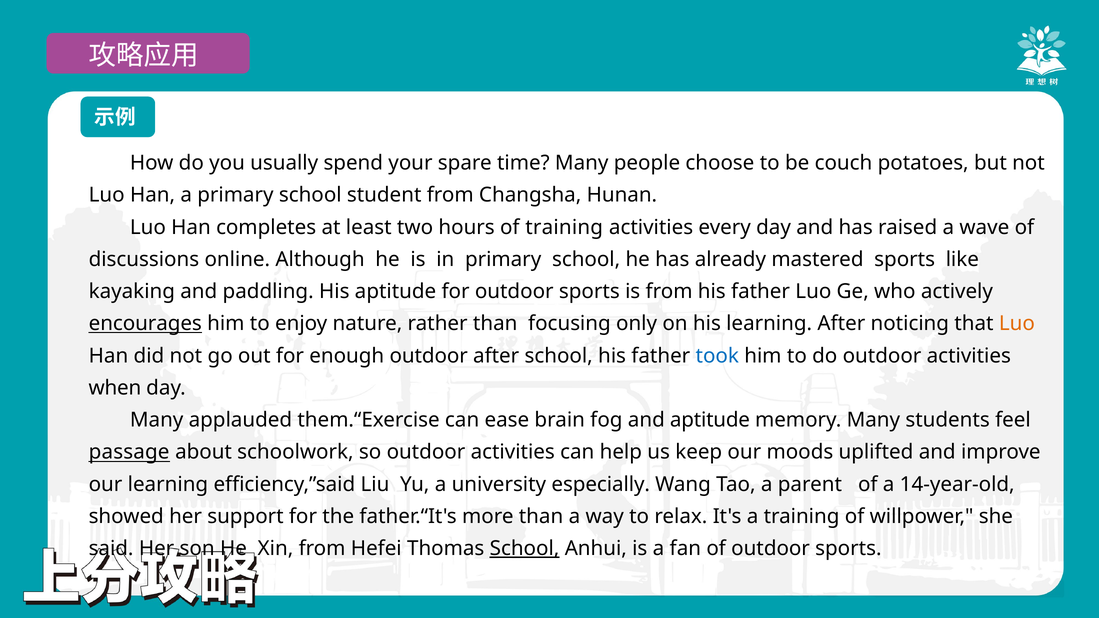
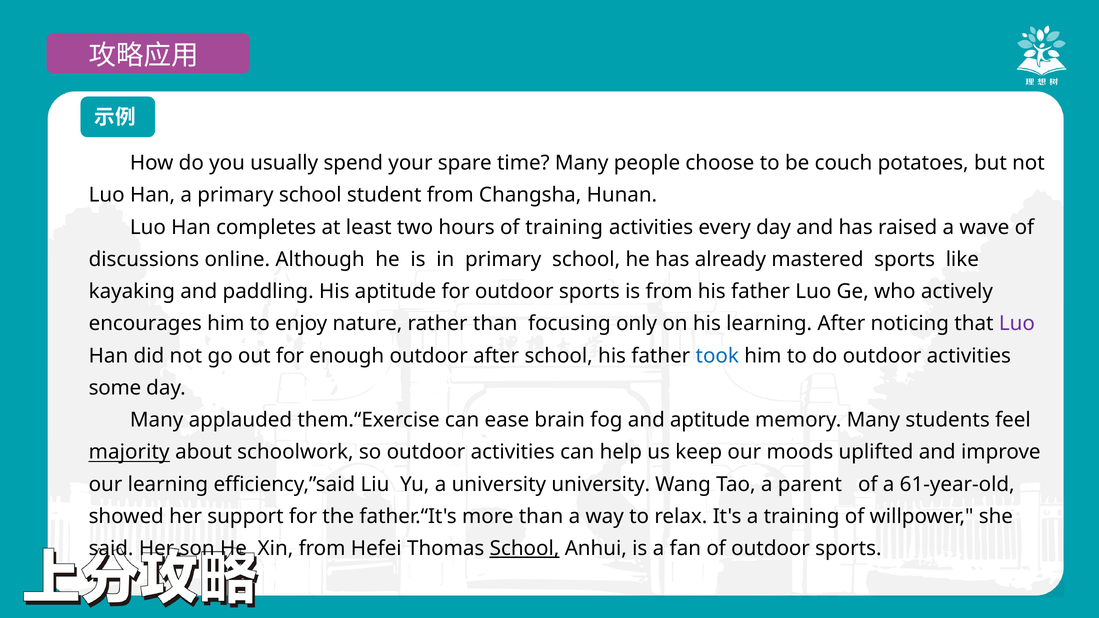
encourages underline: present -> none
Luo at (1017, 324) colour: orange -> purple
when: when -> some
passage: passage -> majority
university especially: especially -> university
14-year-old: 14-year-old -> 61-year-old
